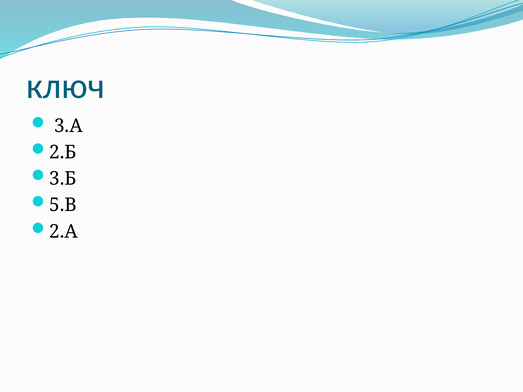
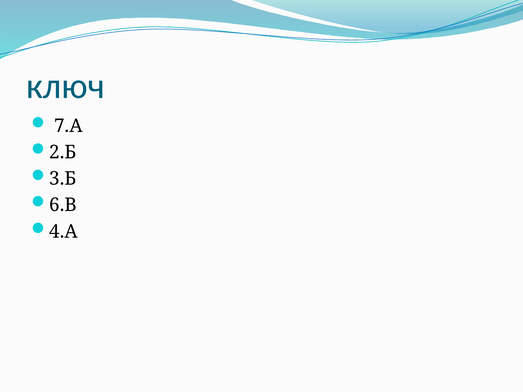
3.А: 3.А -> 7.А
5.В: 5.В -> 6.В
2.А: 2.А -> 4.А
